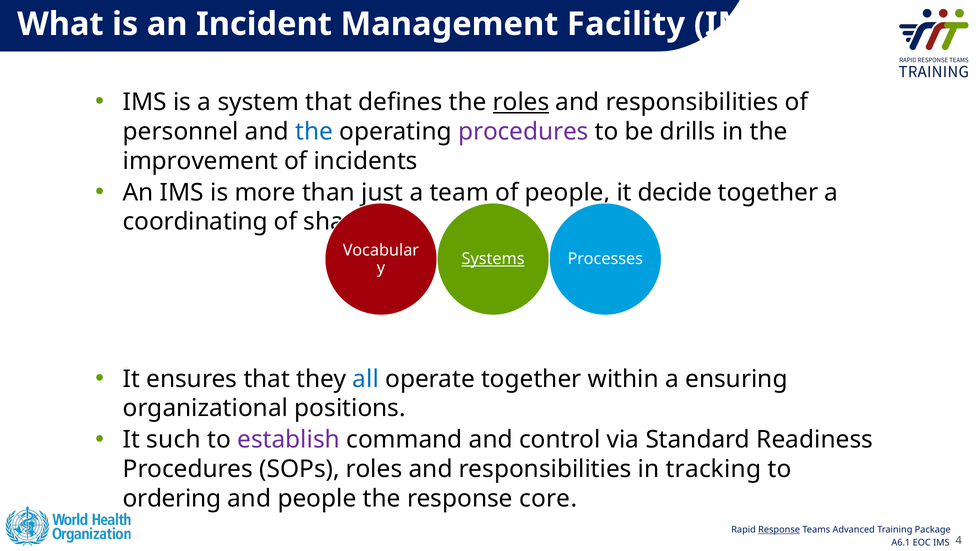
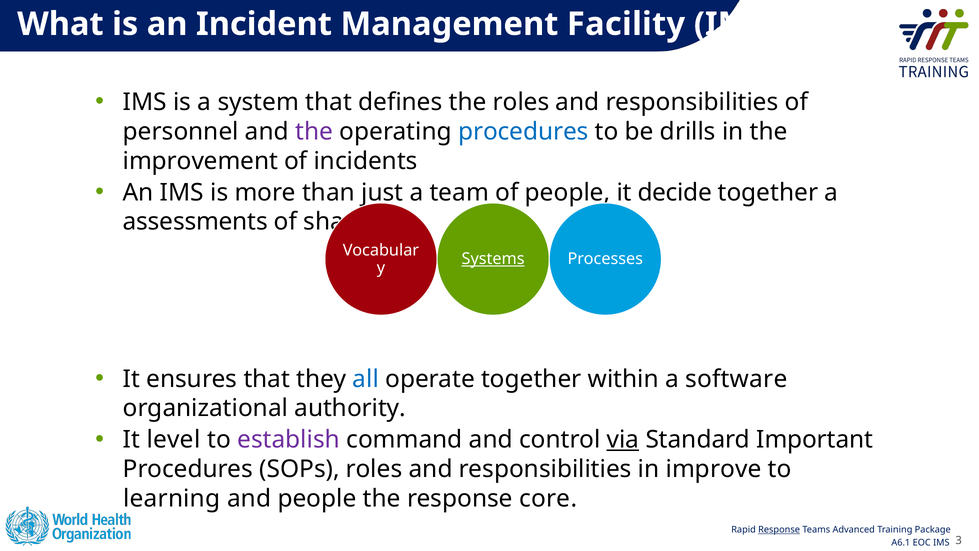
roles at (521, 102) underline: present -> none
the at (314, 132) colour: blue -> purple
procedures at (523, 132) colour: purple -> blue
coordinating: coordinating -> assessments
ensuring: ensuring -> software
positions: positions -> authority
such: such -> level
via underline: none -> present
Readiness: Readiness -> Important
tracking: tracking -> improve
ordering: ordering -> learning
4: 4 -> 3
